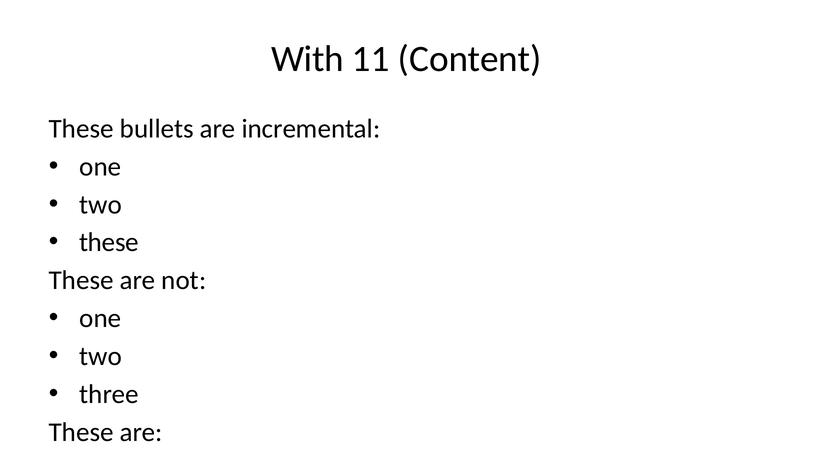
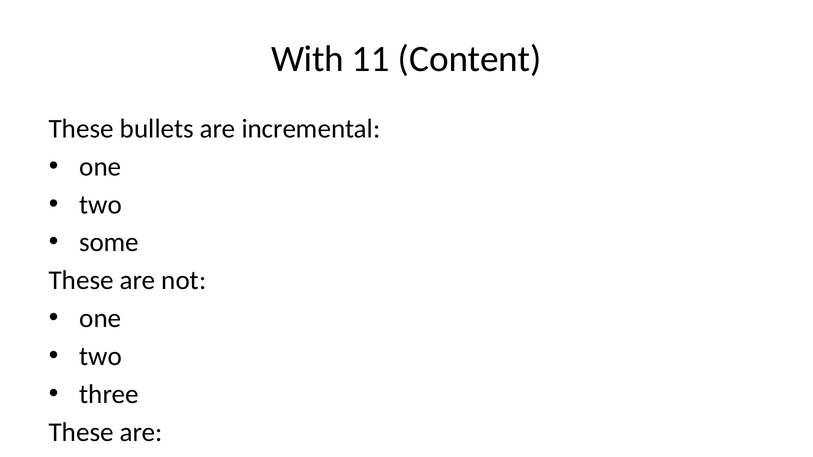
these at (109, 243): these -> some
